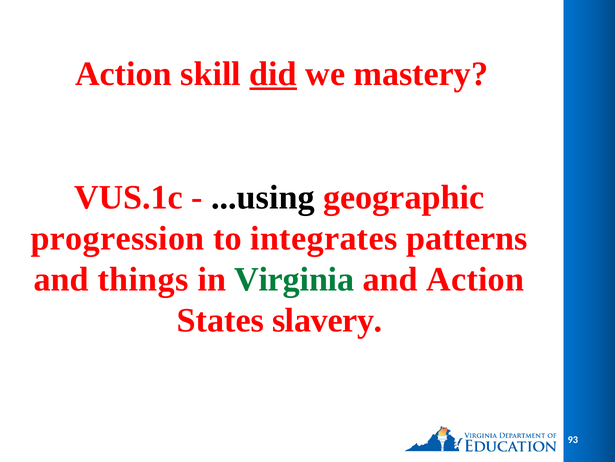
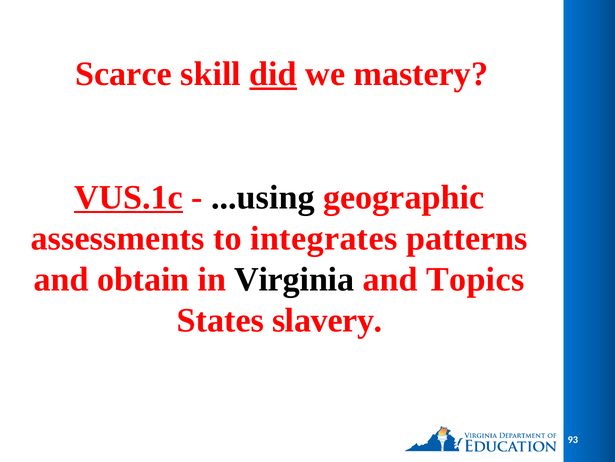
Action at (123, 74): Action -> Scarce
VUS.1c underline: none -> present
progression: progression -> assessments
things: things -> obtain
Virginia colour: green -> black
and Action: Action -> Topics
